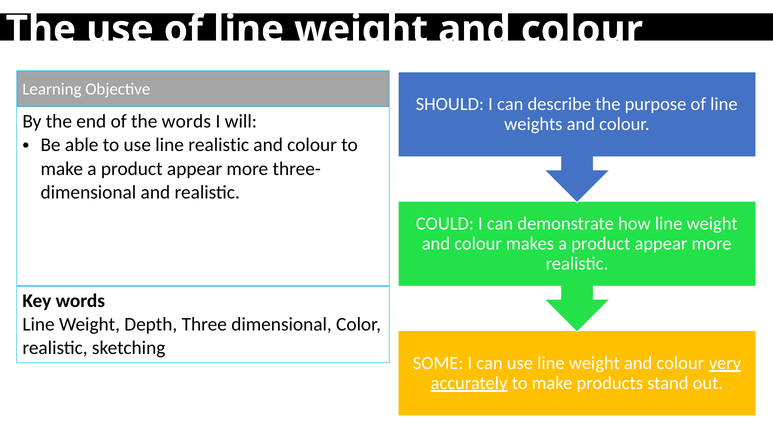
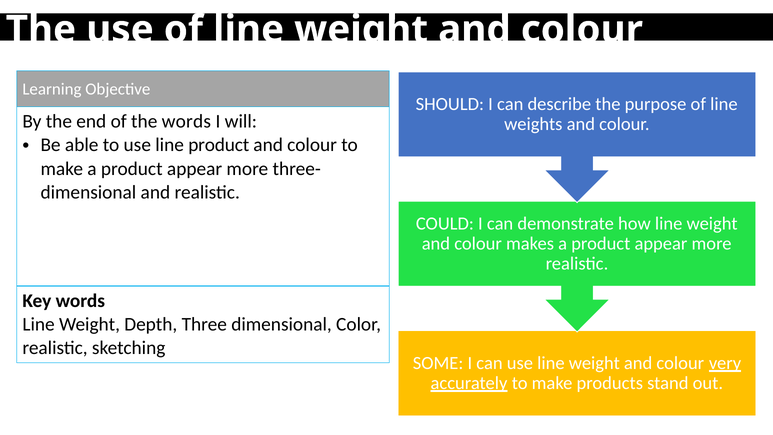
line realistic: realistic -> product
